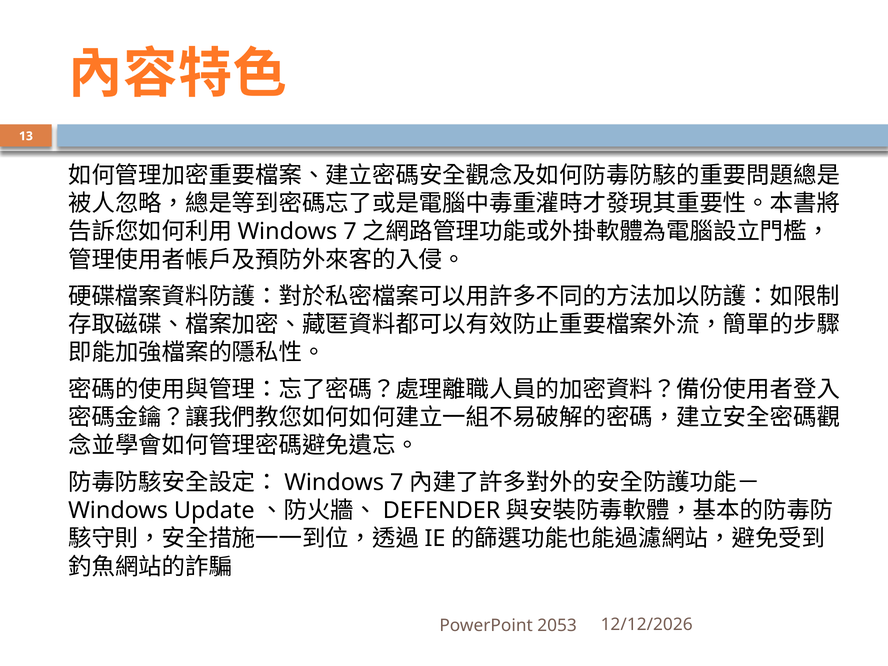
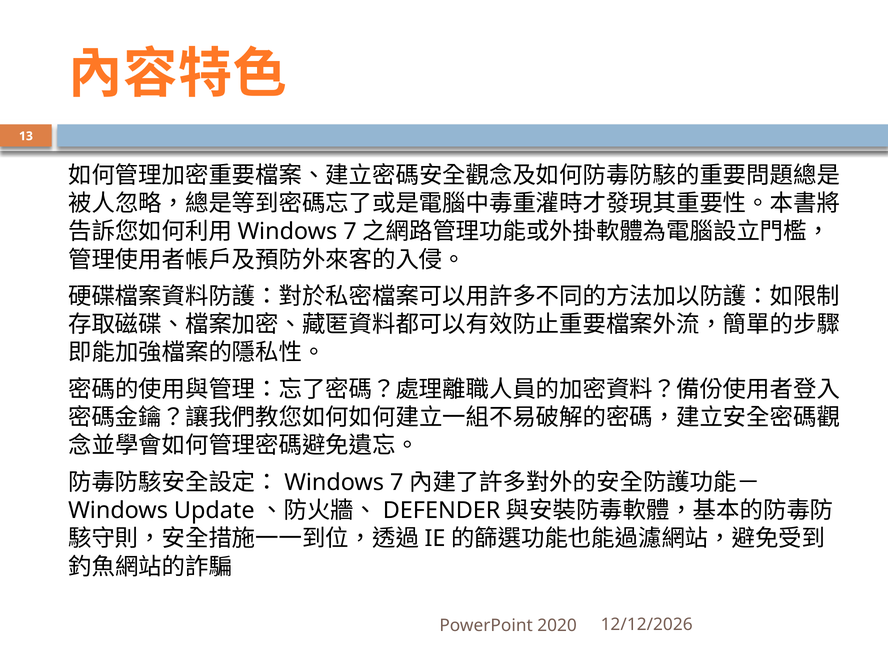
2053: 2053 -> 2020
